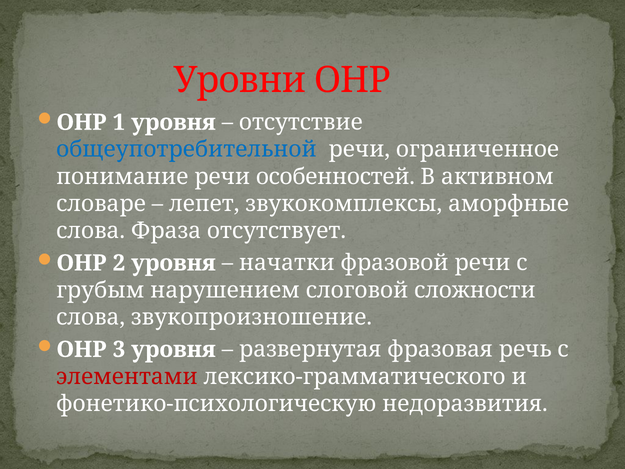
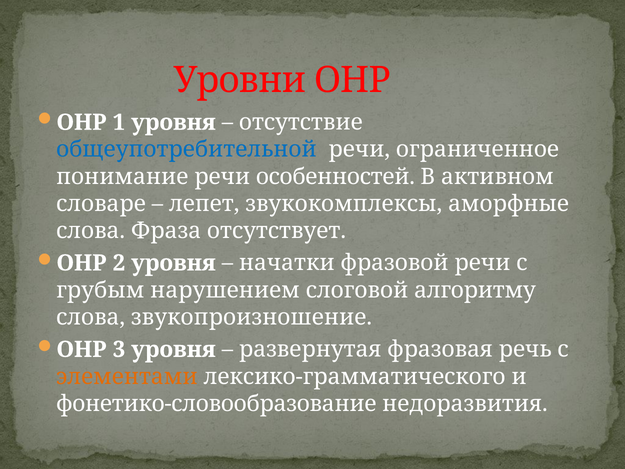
сложности: сложности -> алгоритму
элементами colour: red -> orange
фонетико-психологическую: фонетико-психологическую -> фонетико-словообразование
